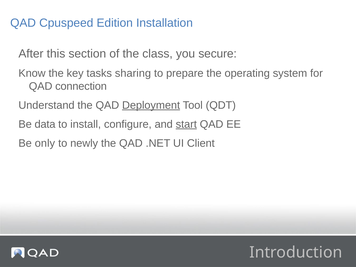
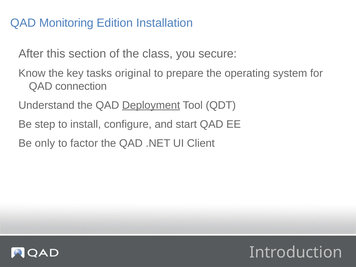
Cpuspeed: Cpuspeed -> Monitoring
sharing: sharing -> original
data: data -> step
start underline: present -> none
newly: newly -> factor
